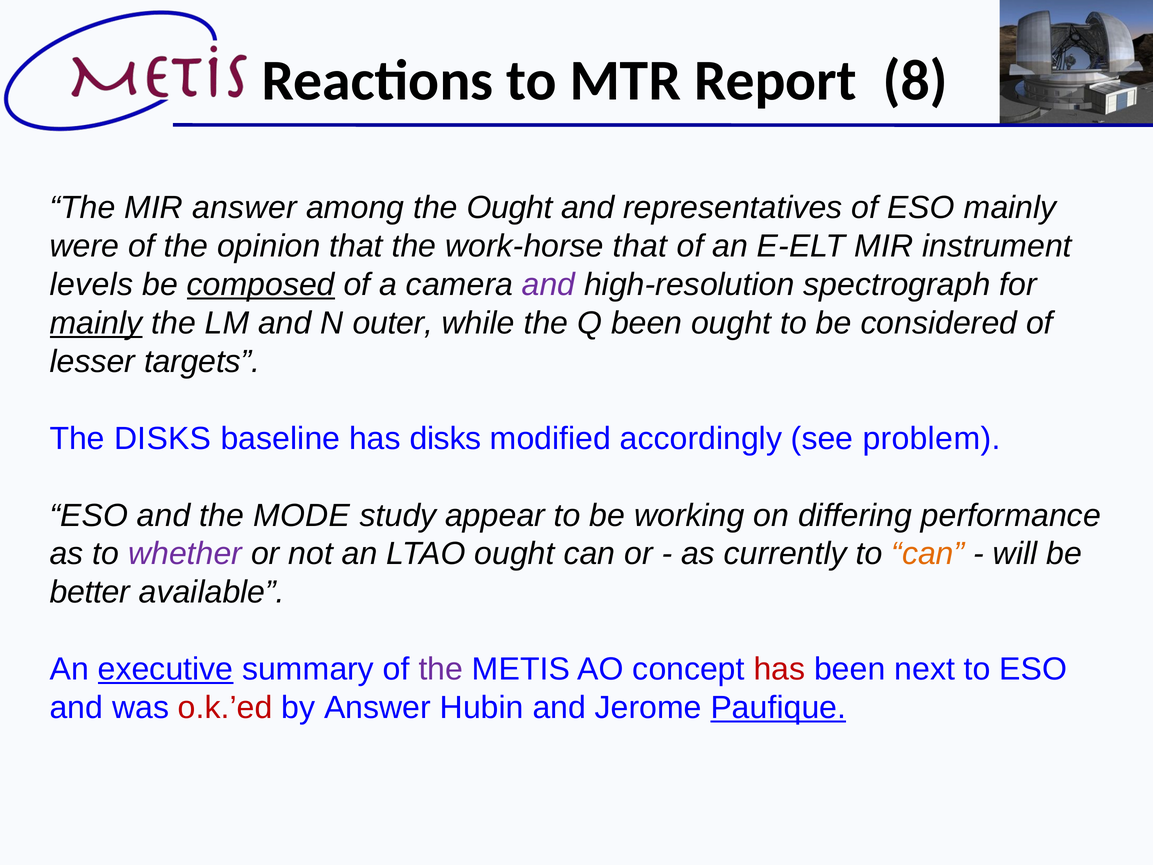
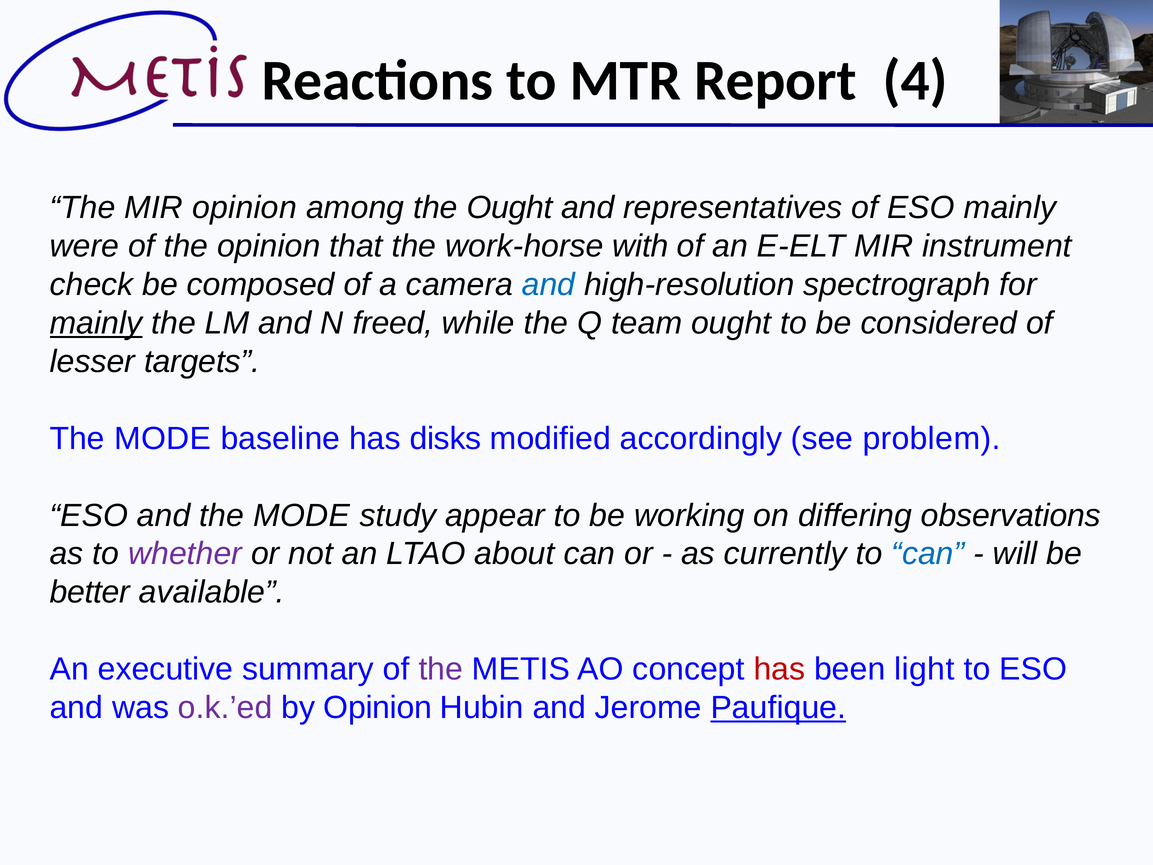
8: 8 -> 4
MIR answer: answer -> opinion
work-horse that: that -> with
levels: levels -> check
composed underline: present -> none
and at (549, 285) colour: purple -> blue
outer: outer -> freed
Q been: been -> team
DISKS at (163, 438): DISKS -> MODE
performance: performance -> observations
LTAO ought: ought -> about
can at (928, 554) colour: orange -> blue
executive underline: present -> none
next: next -> light
o.k.’ed colour: red -> purple
by Answer: Answer -> Opinion
